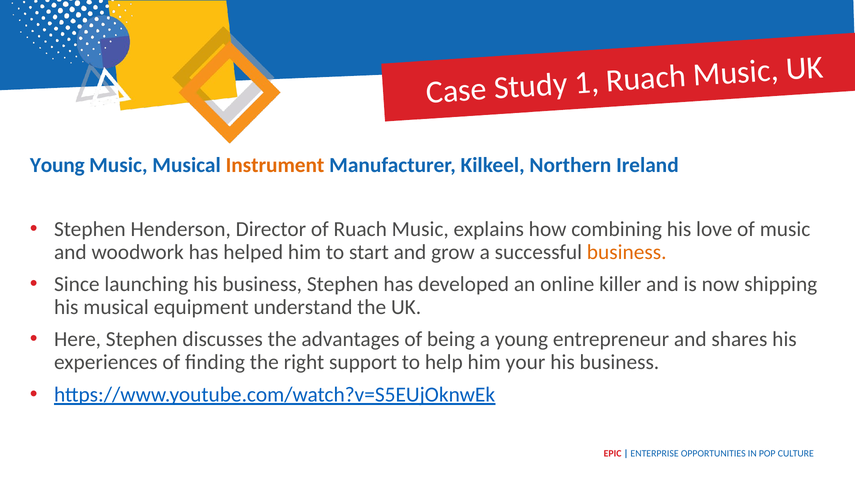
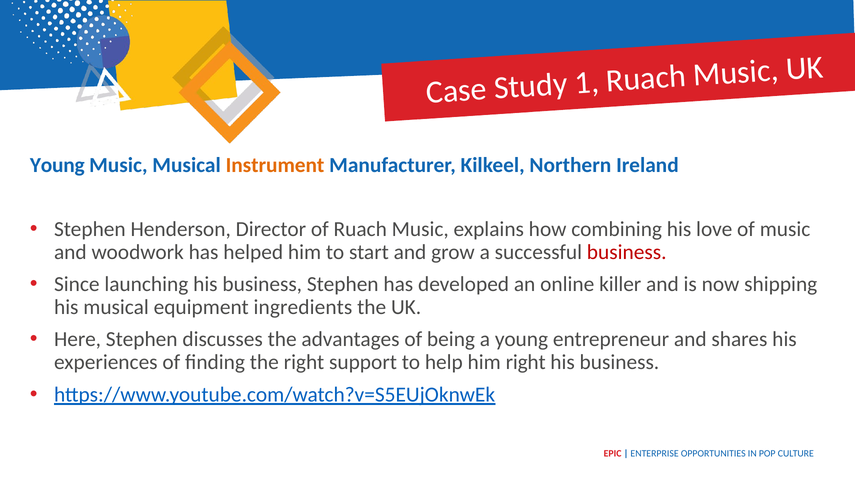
business at (627, 252) colour: orange -> red
understand: understand -> ingredients
him your: your -> right
